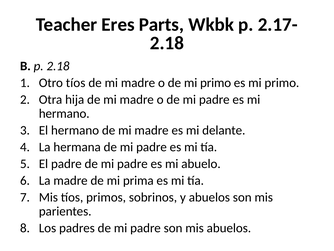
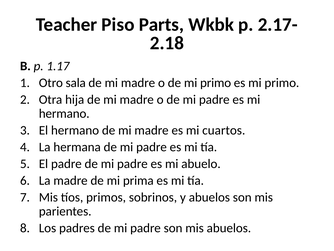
Eres: Eres -> Piso
p 2.18: 2.18 -> 1.17
Otro tíos: tíos -> sala
delante: delante -> cuartos
